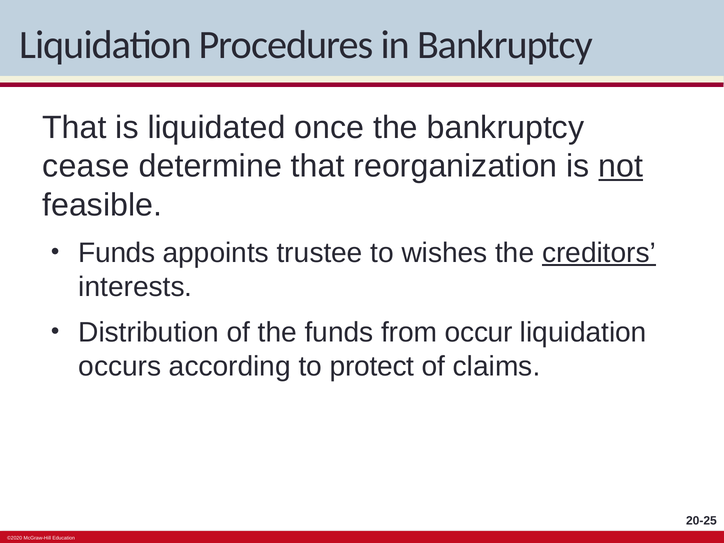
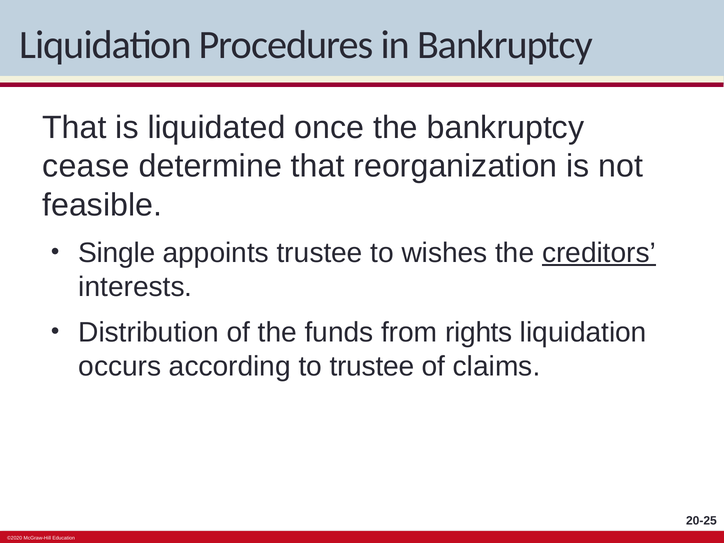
not underline: present -> none
Funds at (117, 253): Funds -> Single
occur: occur -> rights
to protect: protect -> trustee
